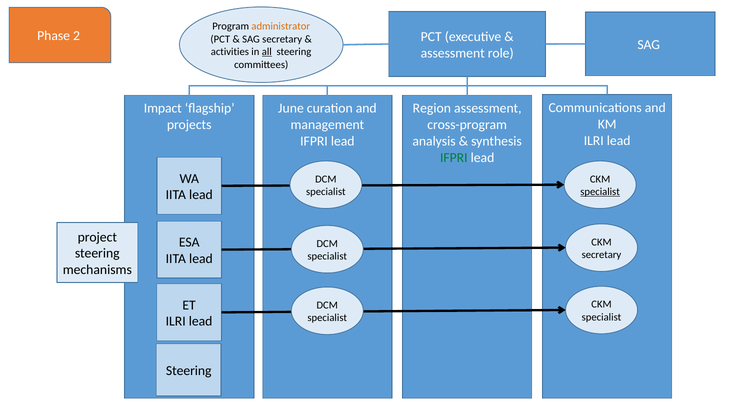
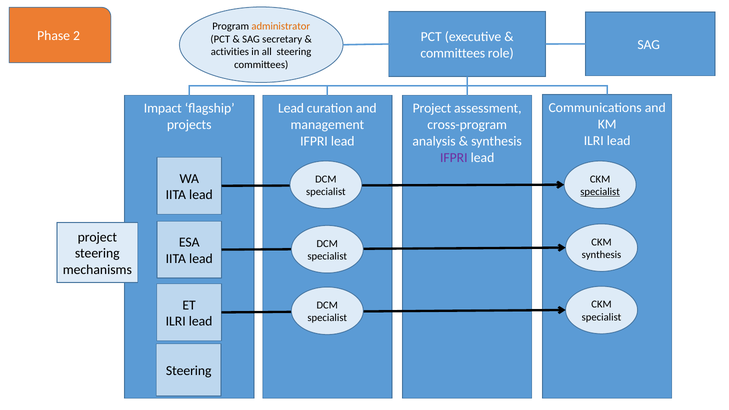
all underline: present -> none
assessment at (453, 53): assessment -> committees
June at (291, 108): June -> Lead
Region at (432, 108): Region -> Project
IFPRI at (454, 158) colour: green -> purple
secretary at (601, 255): secretary -> synthesis
